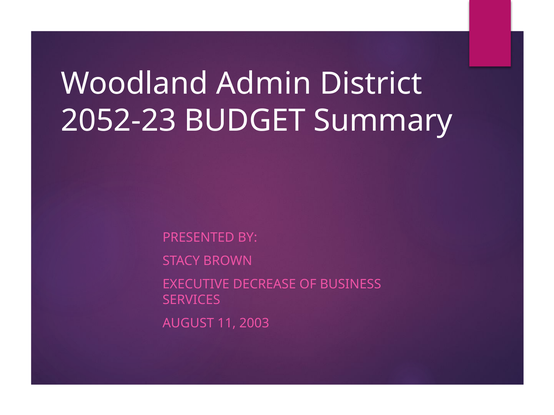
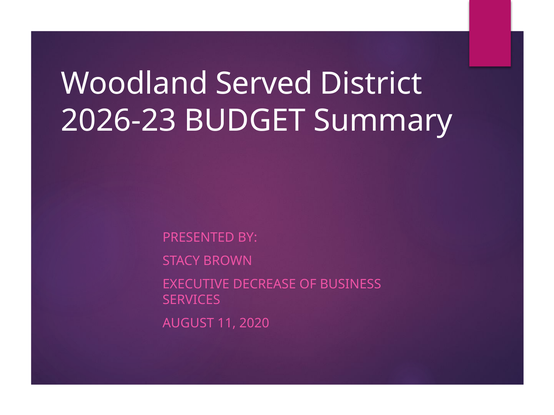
Admin: Admin -> Served
2052-23: 2052-23 -> 2026-23
2003: 2003 -> 2020
